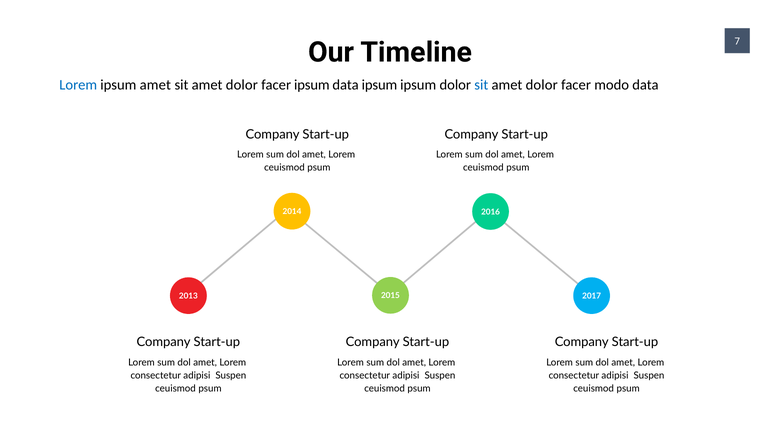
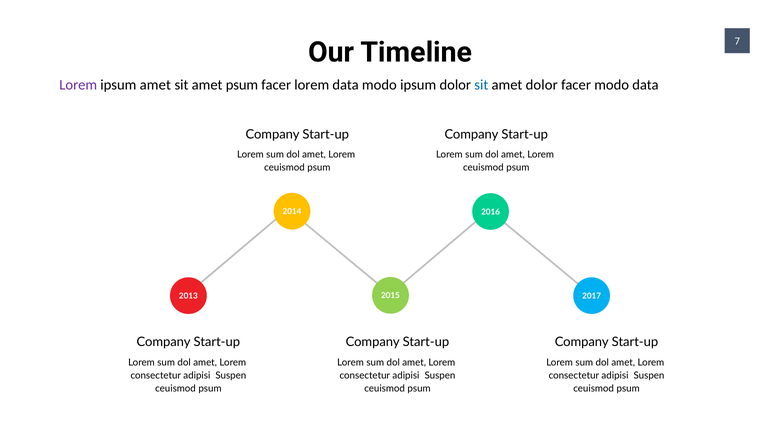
Lorem at (78, 85) colour: blue -> purple
dolor at (242, 85): dolor -> psum
facer ipsum: ipsum -> lorem
data ipsum: ipsum -> modo
